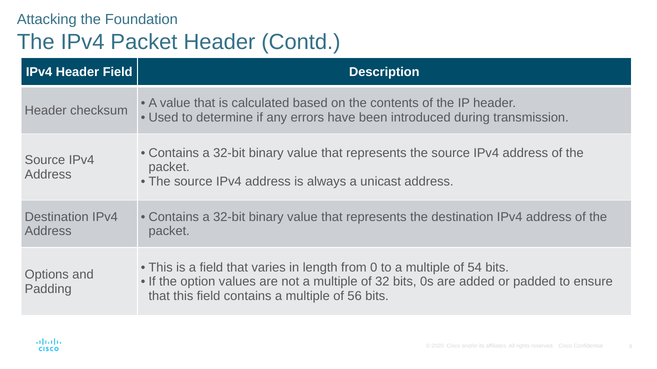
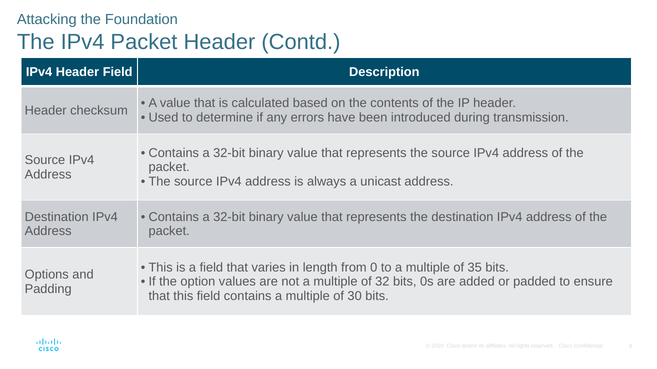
54: 54 -> 35
56: 56 -> 30
